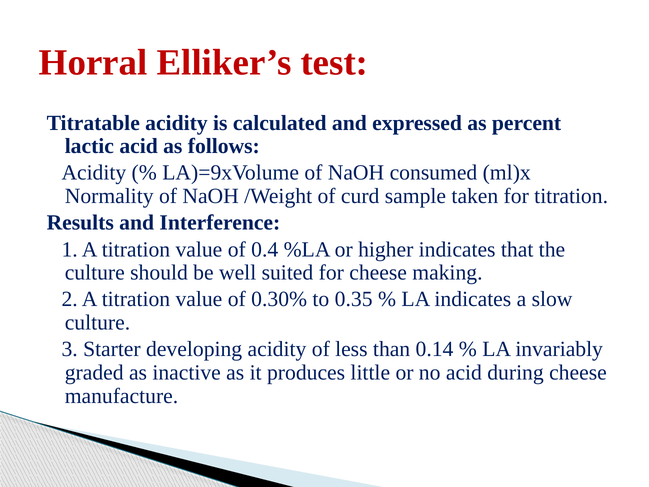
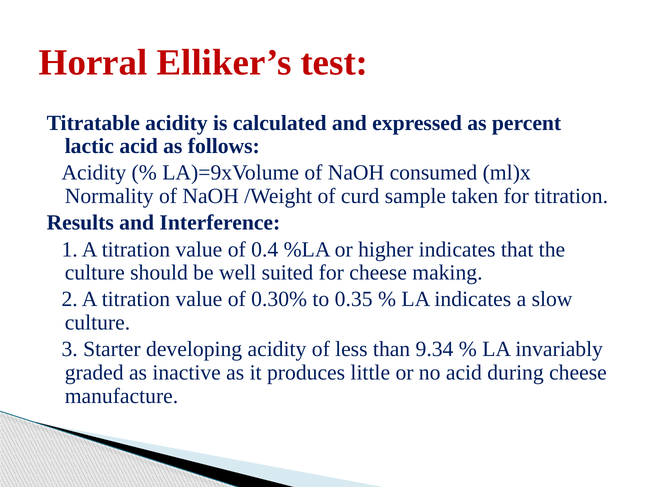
0.14: 0.14 -> 9.34
